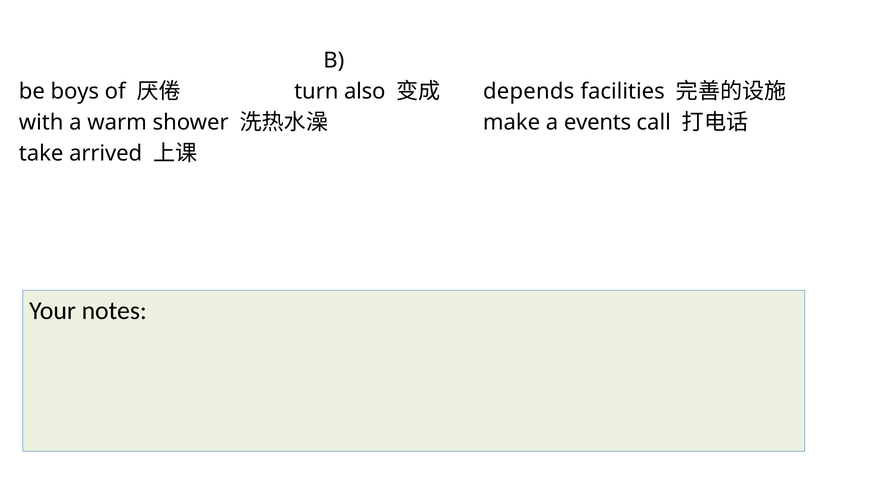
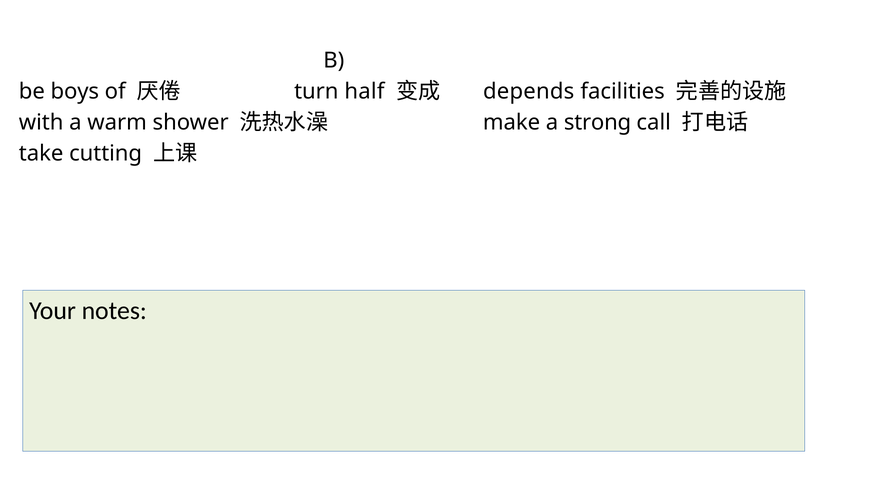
also: also -> half
events: events -> strong
arrived: arrived -> cutting
